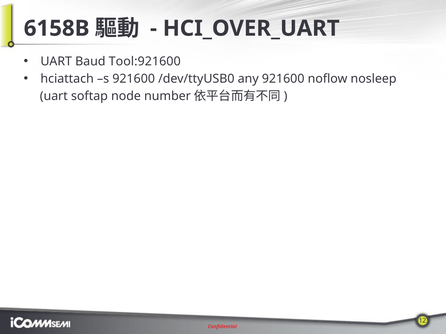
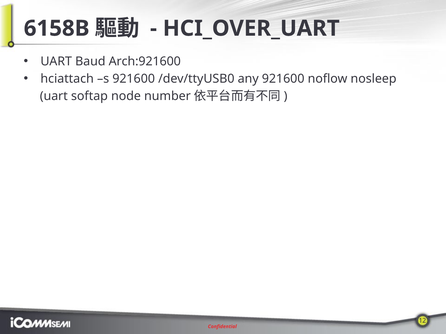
Tool:921600: Tool:921600 -> Arch:921600
